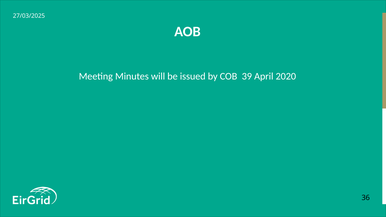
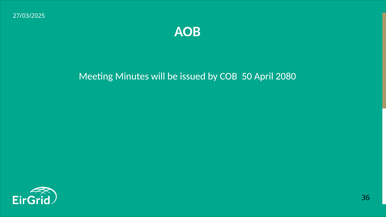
39: 39 -> 50
2020: 2020 -> 2080
